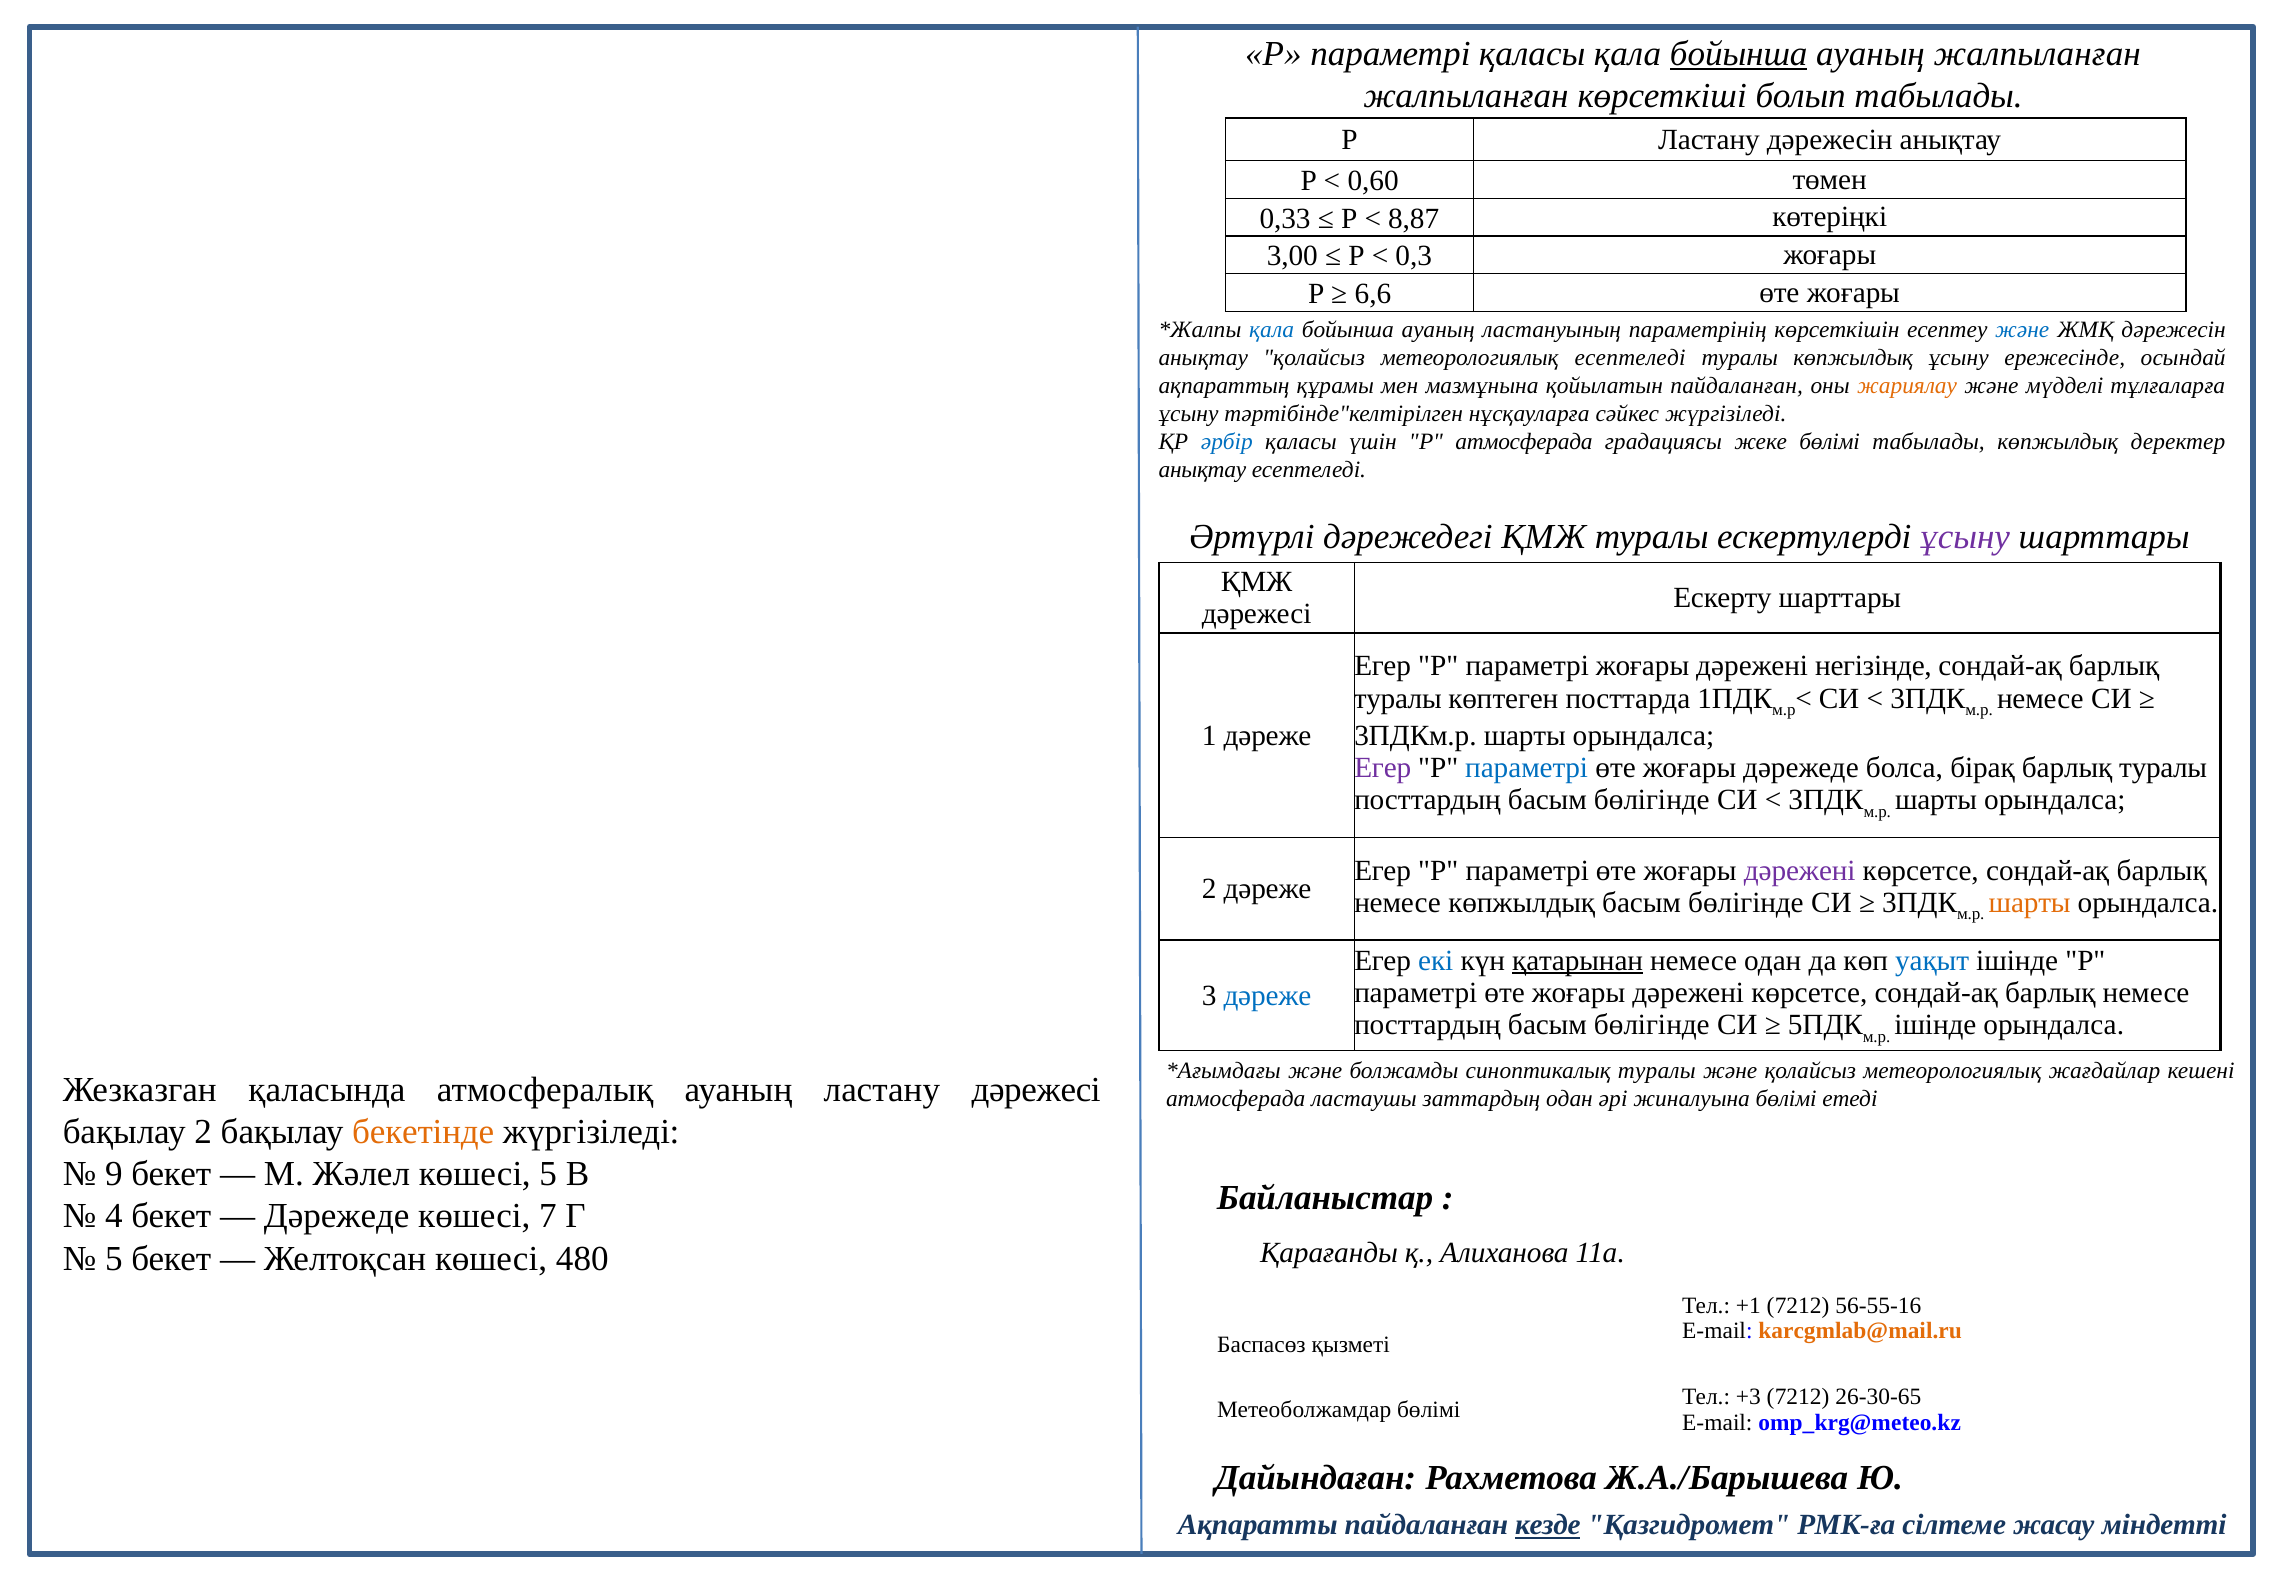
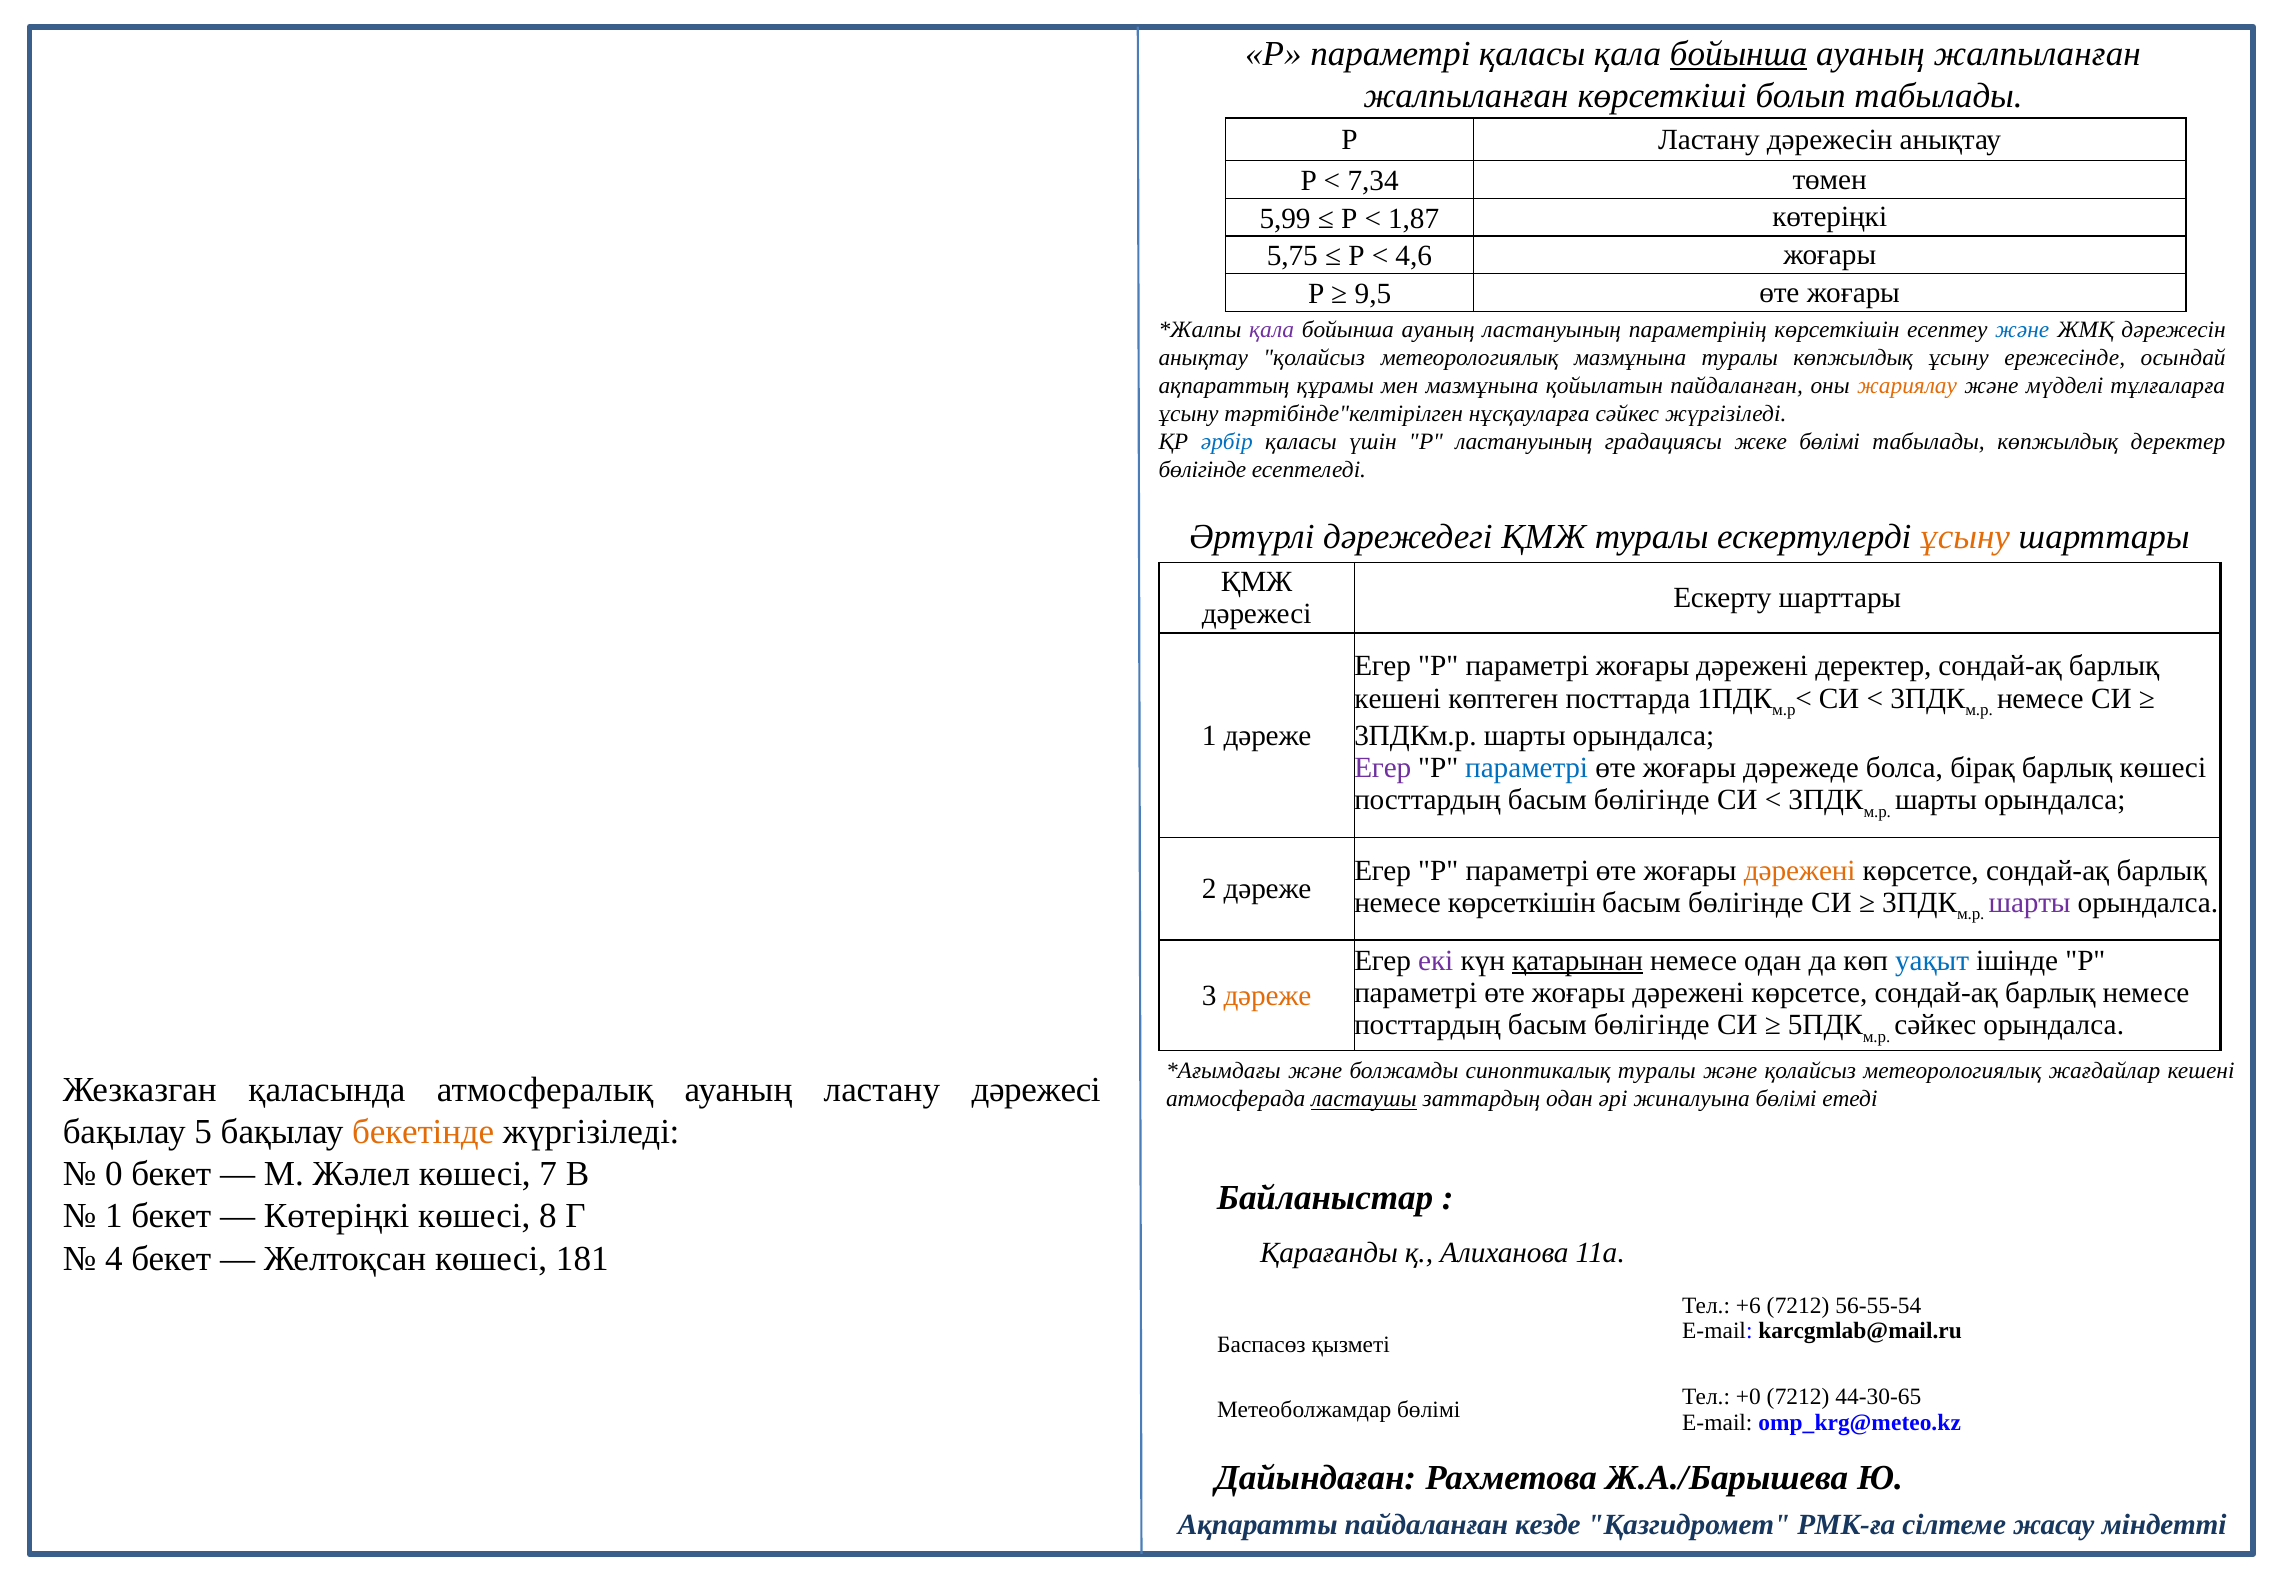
0,60: 0,60 -> 7,34
0,33: 0,33 -> 5,99
8,87: 8,87 -> 1,87
3,00: 3,00 -> 5,75
0,3: 0,3 -> 4,6
6,6: 6,6 -> 9,5
қала at (1272, 329) colour: blue -> purple
метеорологиялық есептеледі: есептеледі -> мазмұнына
Р атмосферада: атмосферада -> ластануының
анықтау at (1202, 470): анықтау -> бөлігінде
ұсыну at (1965, 536) colour: purple -> orange
дәрежені негізінде: негізінде -> деректер
туралы at (1398, 698): туралы -> кешені
бірақ барлық туралы: туралы -> көшесі
дәрежені at (1800, 870) colour: purple -> orange
немесе көпжылдық: көпжылдық -> көрсеткішін
шарты at (2030, 902) colour: orange -> purple
екі colour: blue -> purple
дәреже at (1267, 995) colour: blue -> orange
ішінде at (1935, 1025): ішінде -> сәйкес
ластаушы underline: none -> present
бақылау 2: 2 -> 5
9: 9 -> 0
көшесі 5: 5 -> 7
4 at (114, 1216): 4 -> 1
Дәрежеде at (337, 1216): Дәрежеде -> Көтеріңкі
7: 7 -> 8
5 at (114, 1258): 5 -> 4
480: 480 -> 181
+1: +1 -> +6
56-55-16: 56-55-16 -> 56-55-54
karcgmlab@mail.ru colour: orange -> black
+3: +3 -> +0
26-30-65: 26-30-65 -> 44-30-65
кезде underline: present -> none
